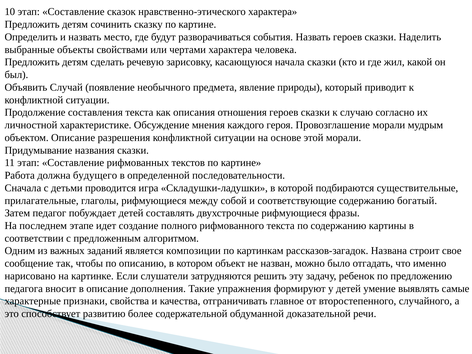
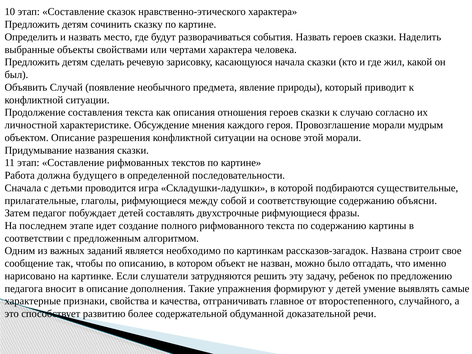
богатый: богатый -> объясни
композиции: композиции -> необходимо
